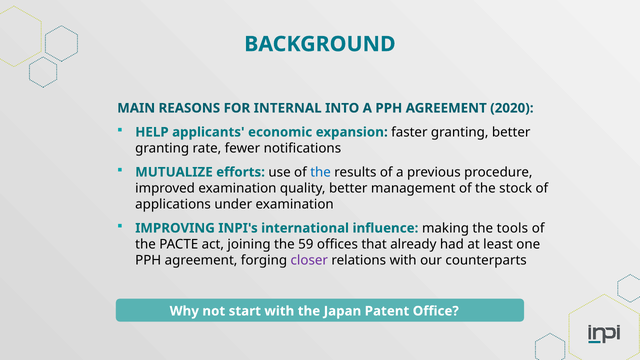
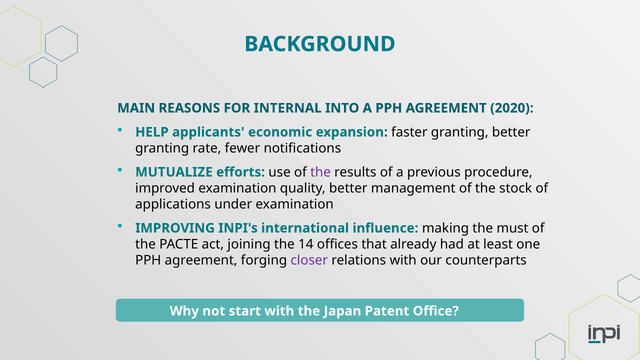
the at (321, 172) colour: blue -> purple
tools: tools -> must
59: 59 -> 14
